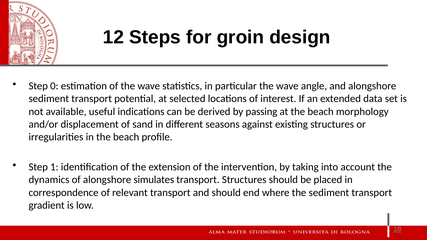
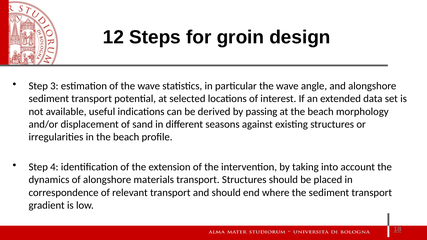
0: 0 -> 3
1: 1 -> 4
simulates: simulates -> materials
